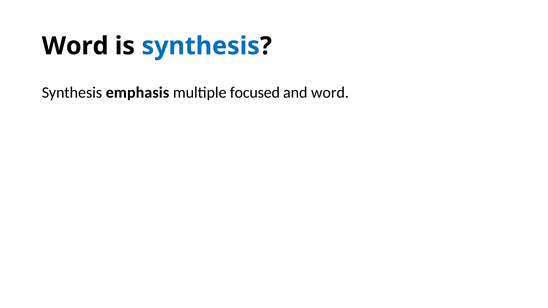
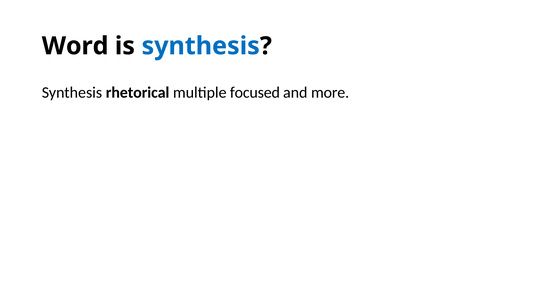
emphasis: emphasis -> rhetorical
and word: word -> more
